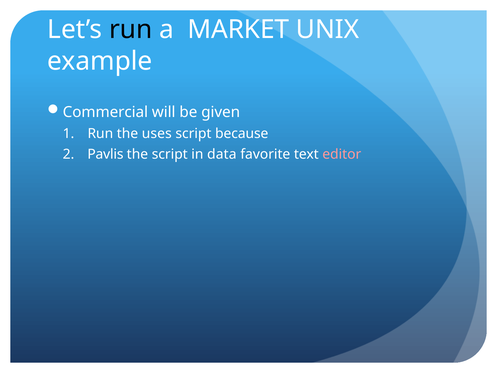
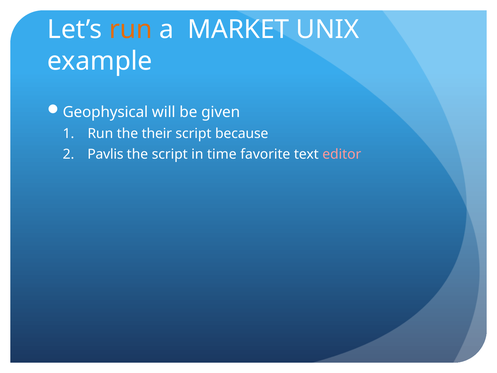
run at (131, 30) colour: black -> orange
Commercial: Commercial -> Geophysical
uses: uses -> their
data: data -> time
